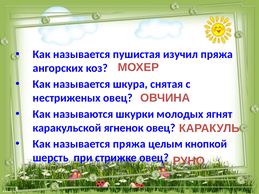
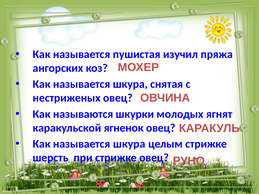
пряжа at (129, 144): пряжа -> шкура
целым кнопкой: кнопкой -> стрижке
